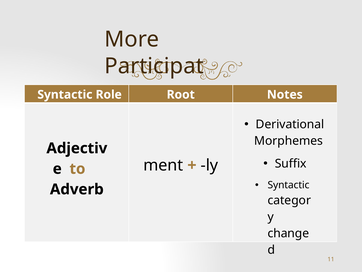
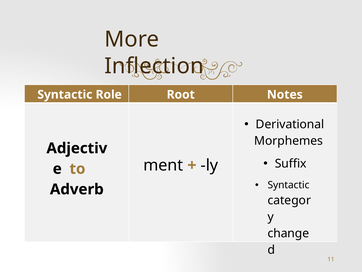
Participat: Participat -> Inflection
